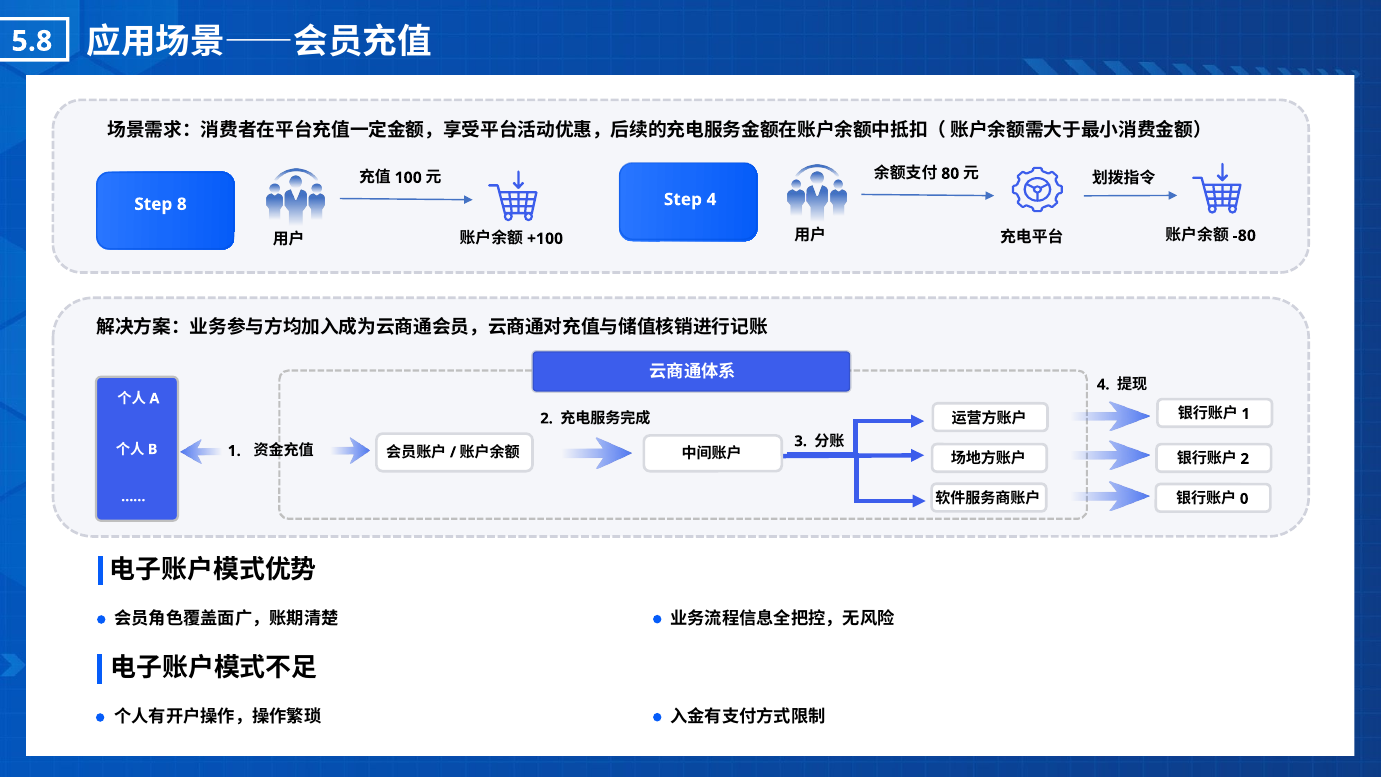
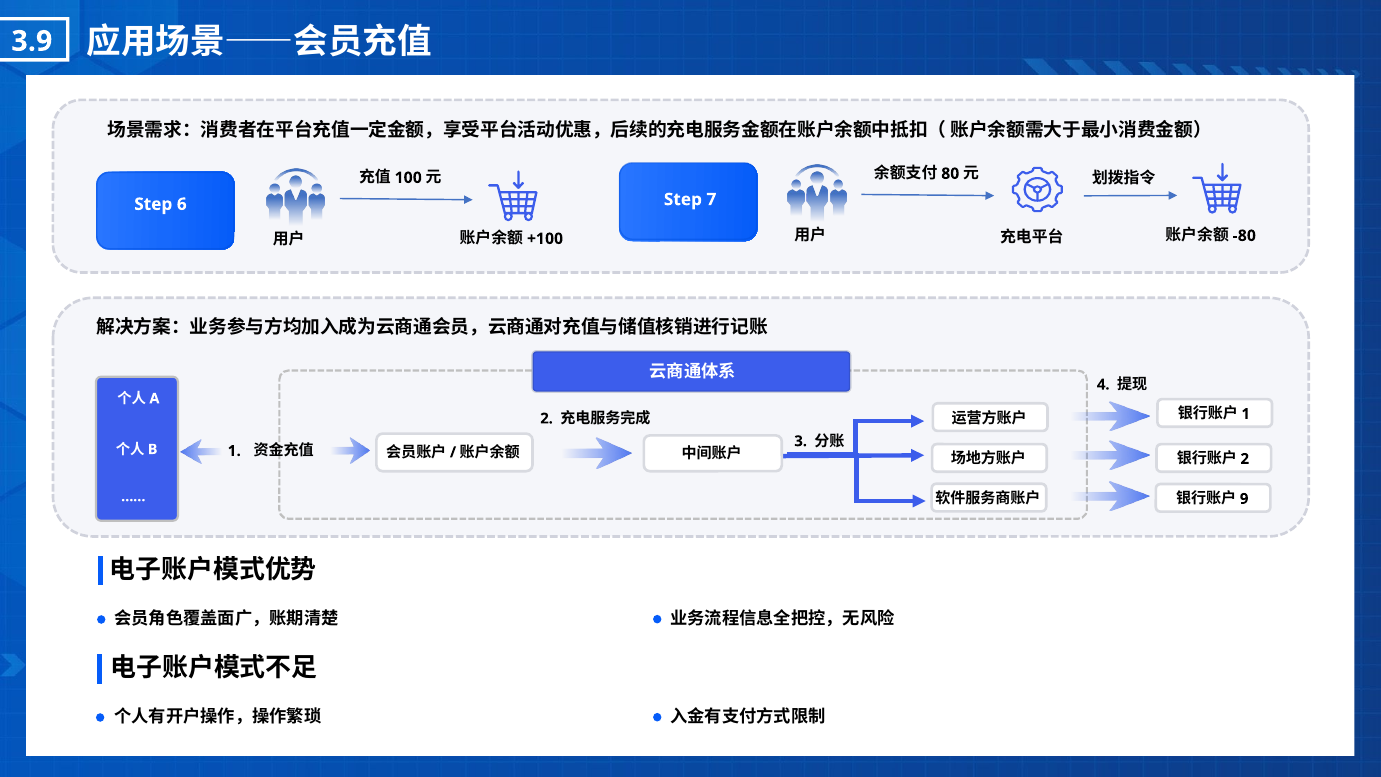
5.8: 5.8 -> 3.9
8: 8 -> 6
Step 4: 4 -> 7
0: 0 -> 9
